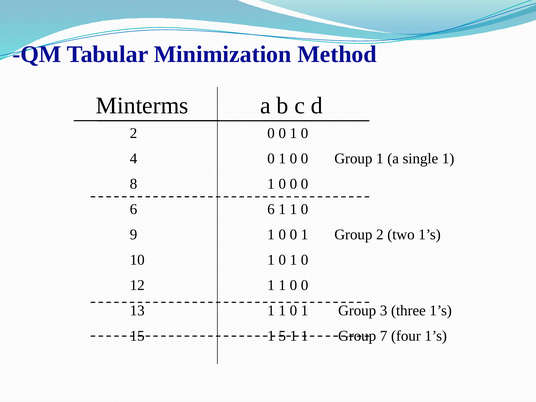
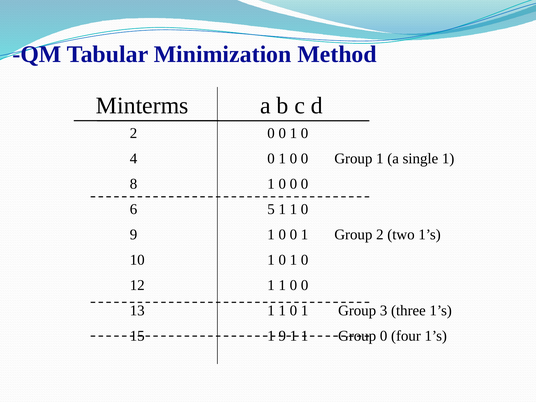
6 6: 6 -> 5
1 5: 5 -> 9
Group 7: 7 -> 0
